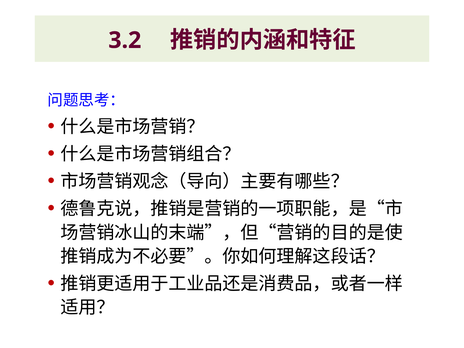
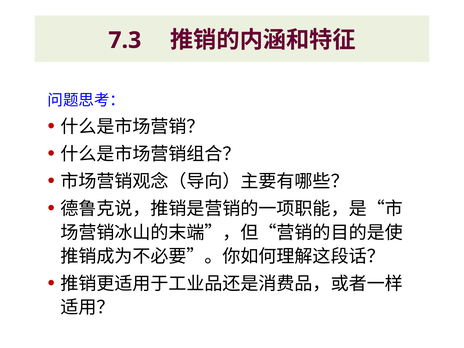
3.2: 3.2 -> 7.3
